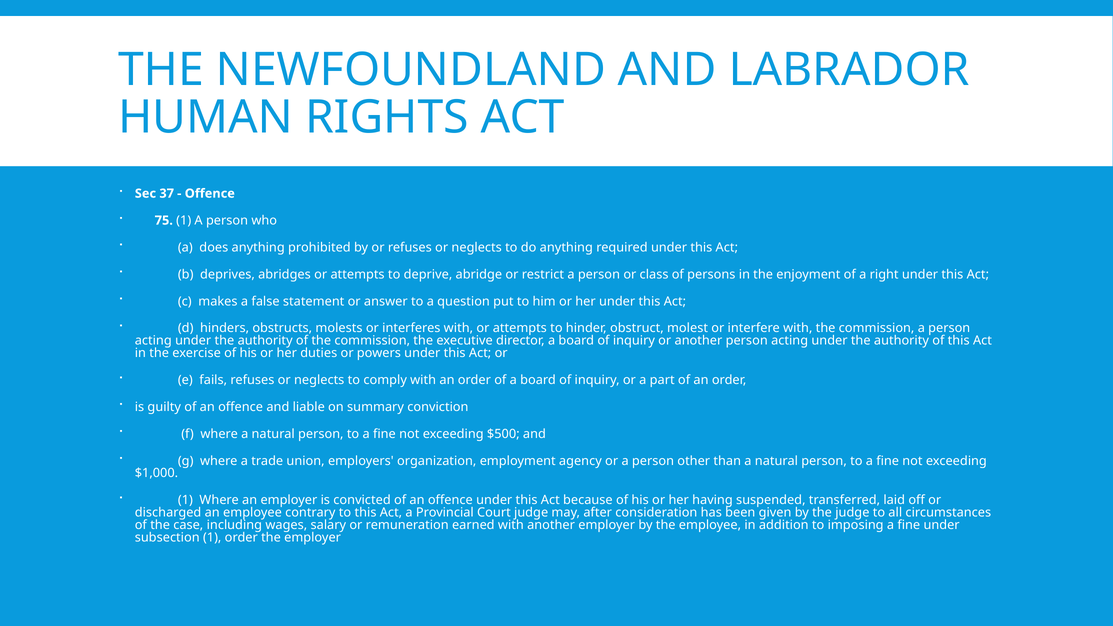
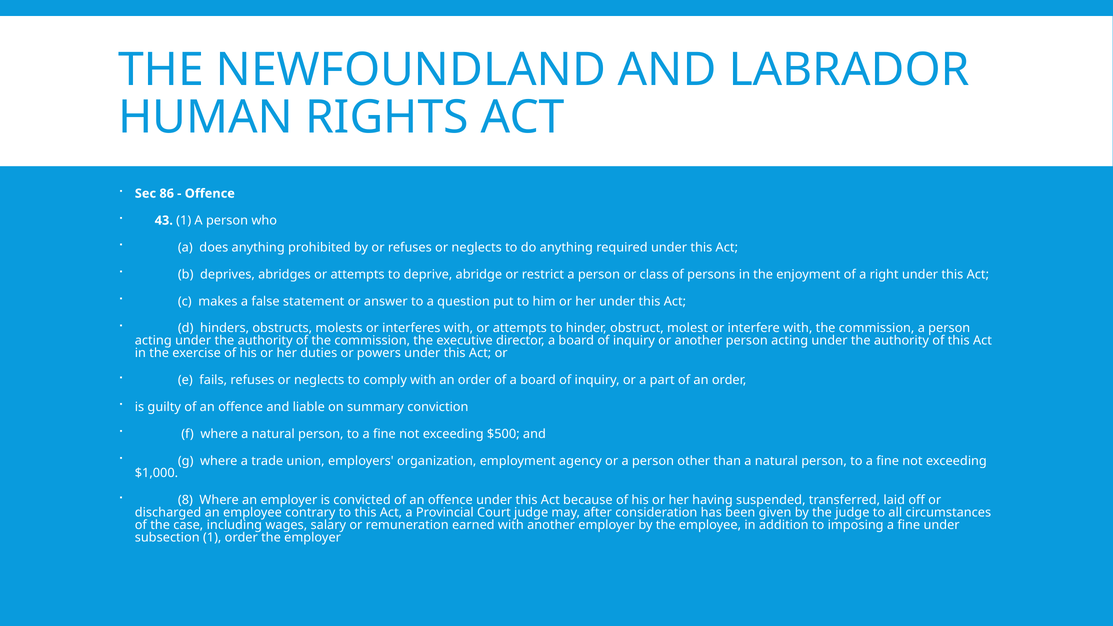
37: 37 -> 86
75: 75 -> 43
1 at (185, 500): 1 -> 8
